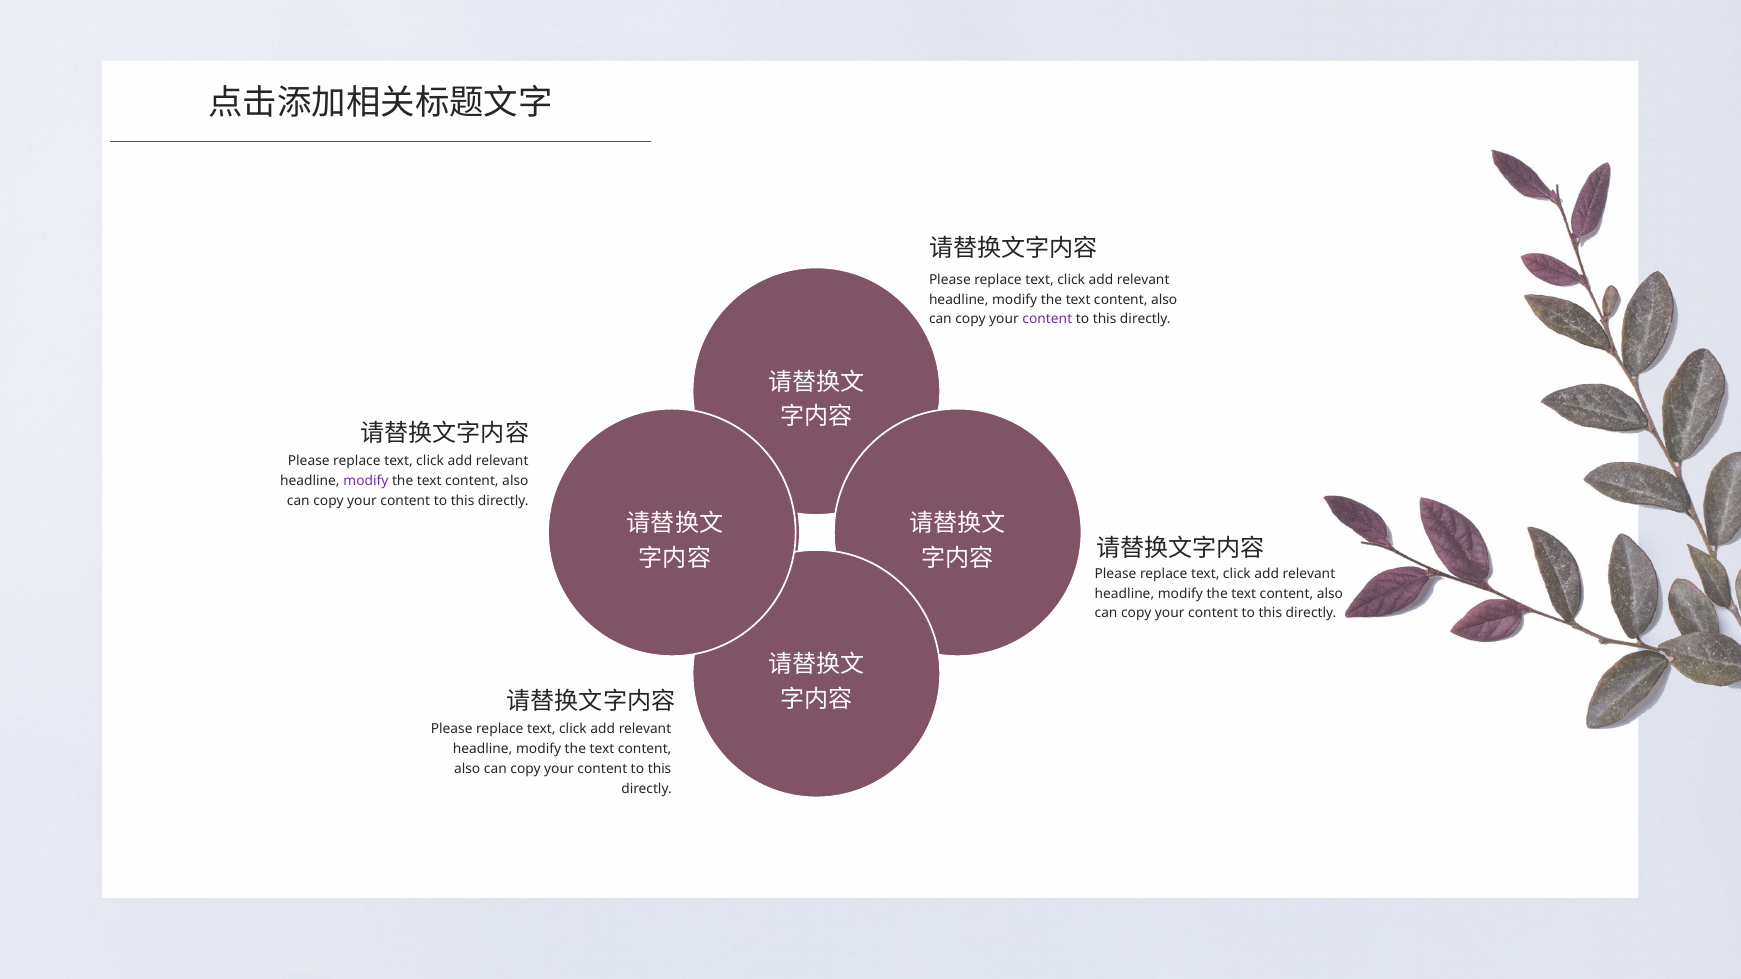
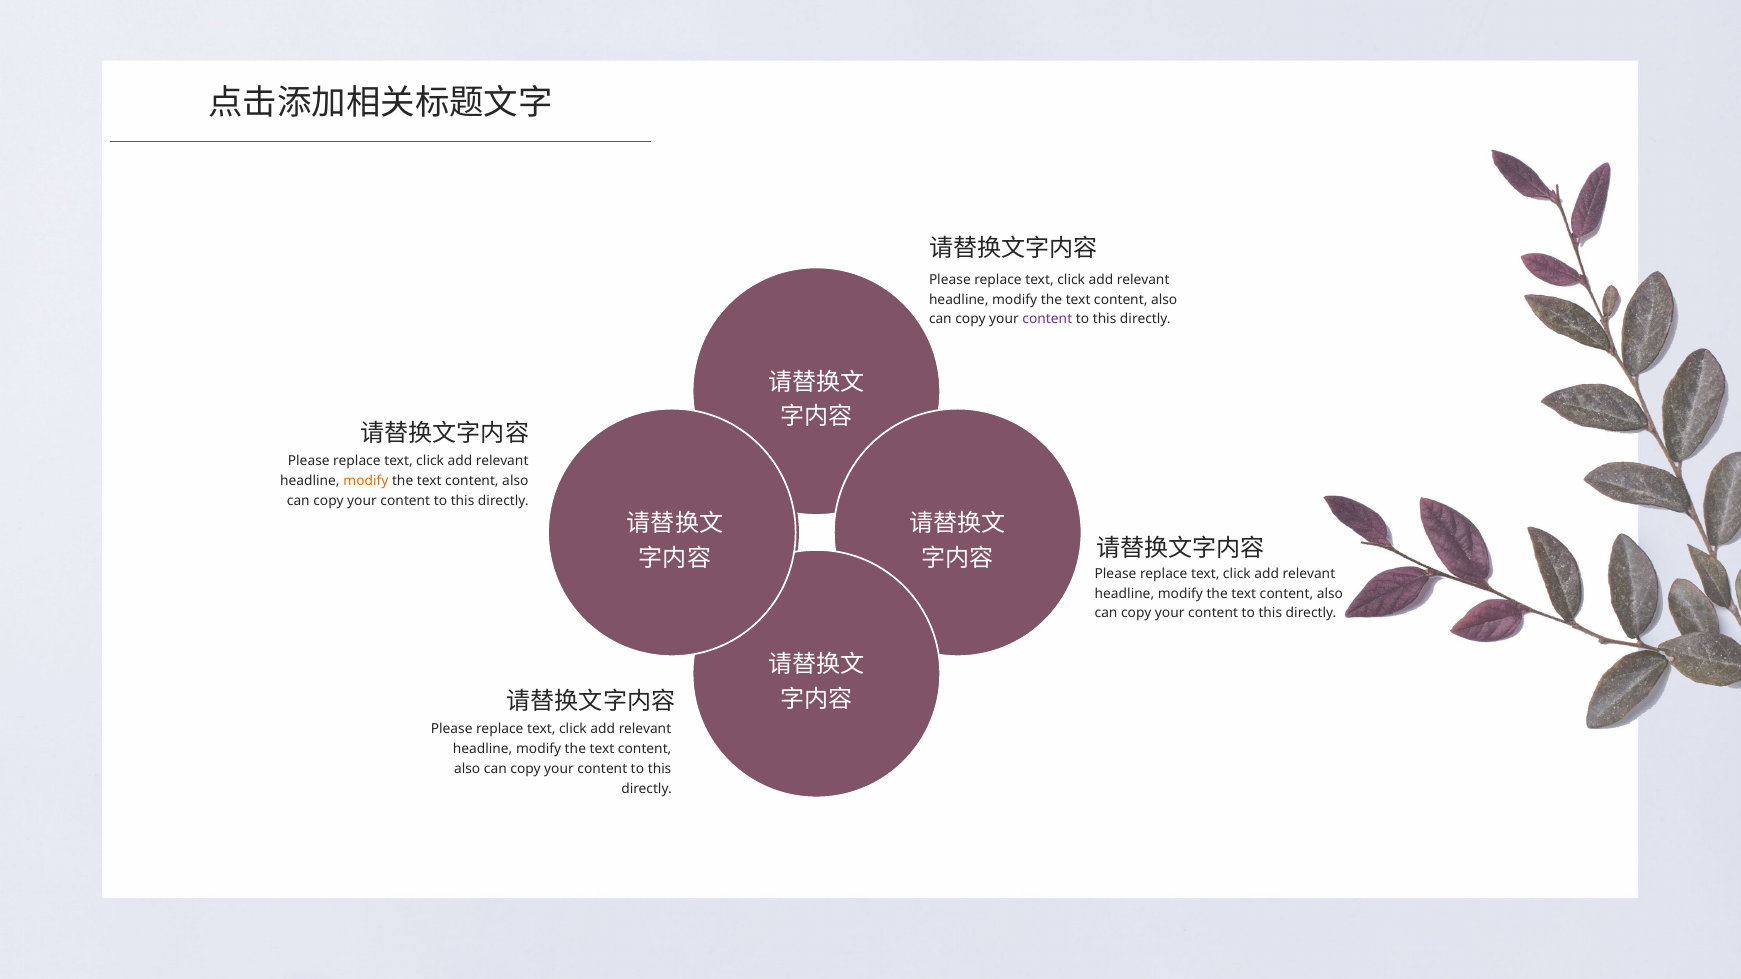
modify at (366, 481) colour: purple -> orange
